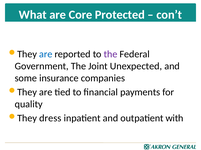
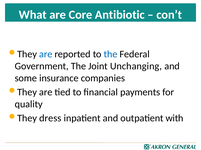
Protected: Protected -> Antibiotic
the at (111, 54) colour: purple -> blue
Unexpected: Unexpected -> Unchanging
